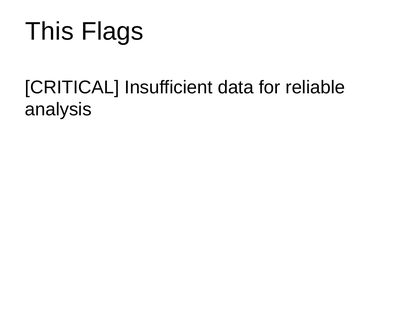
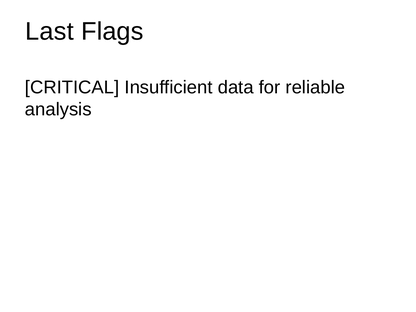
This: This -> Last
